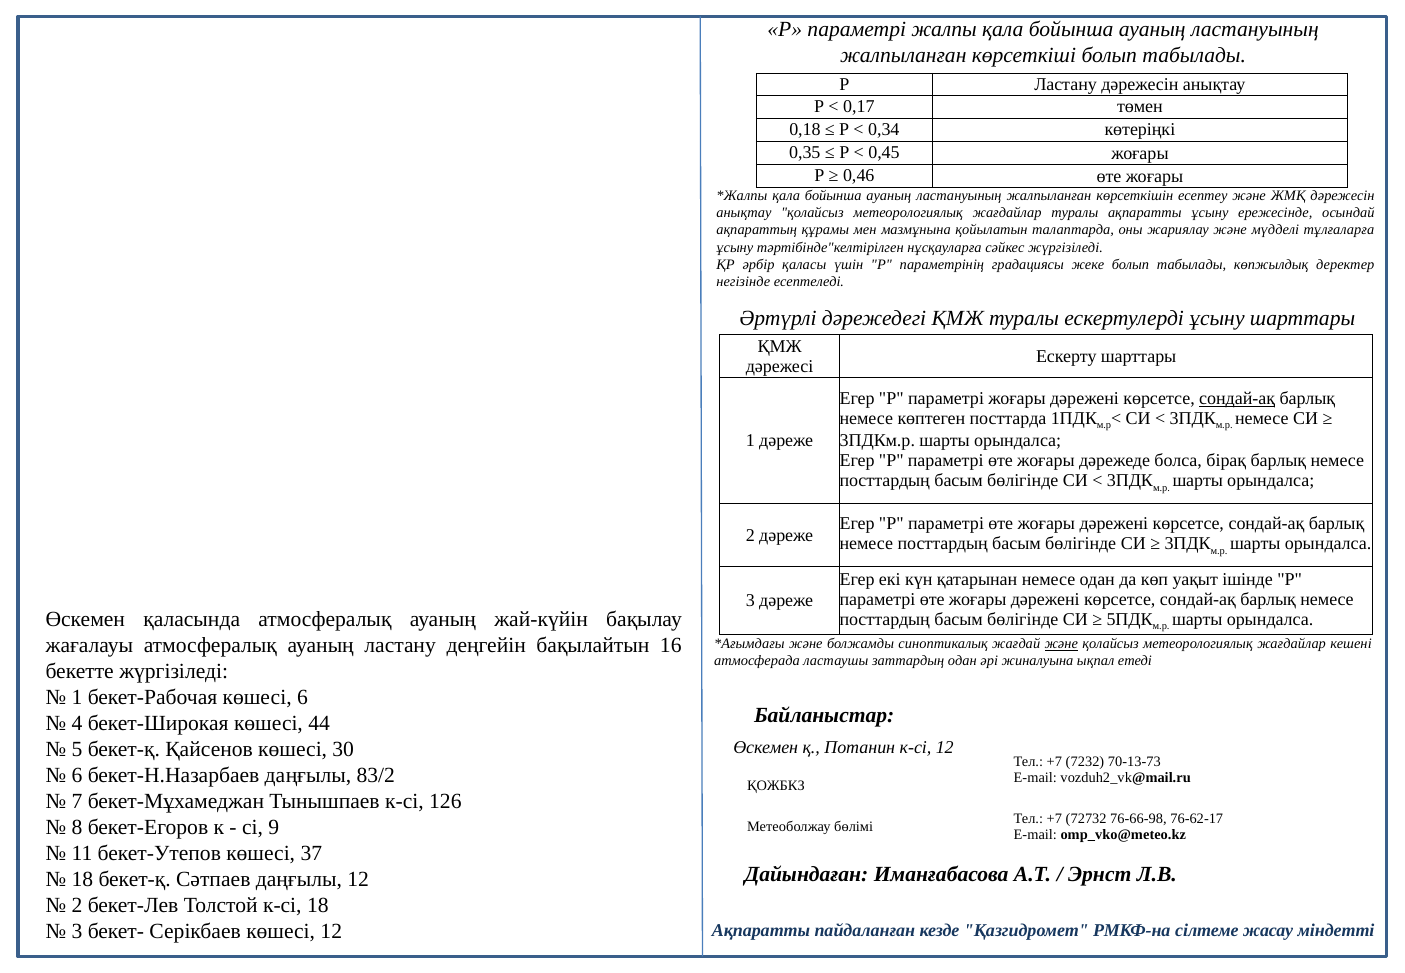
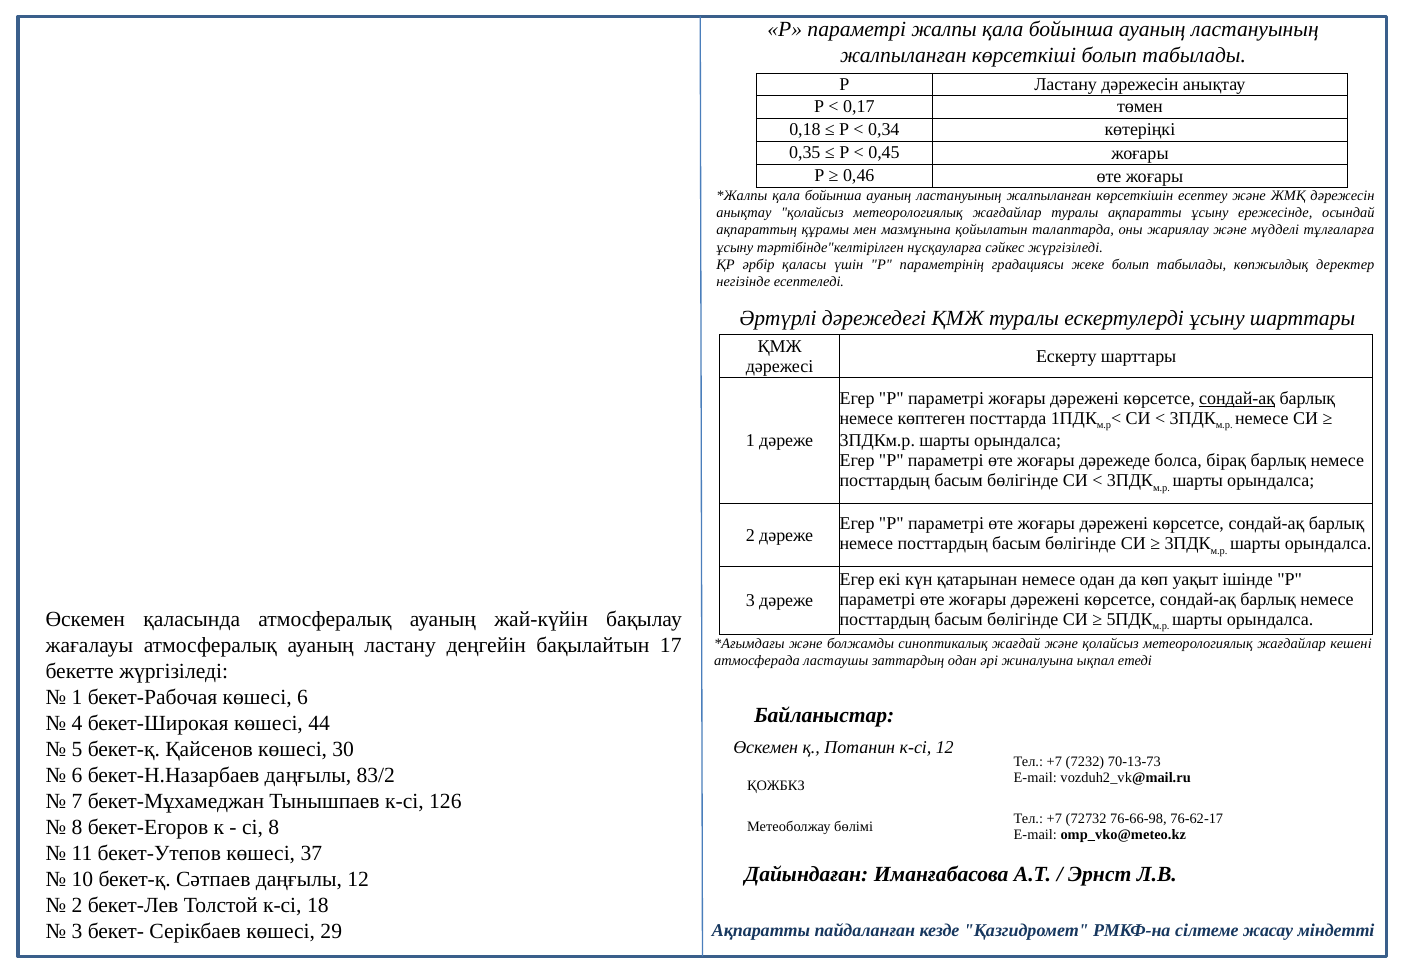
16: 16 -> 17
және at (1061, 644) underline: present -> none
сі 9: 9 -> 8
18 at (82, 879): 18 -> 10
көшесі 12: 12 -> 29
